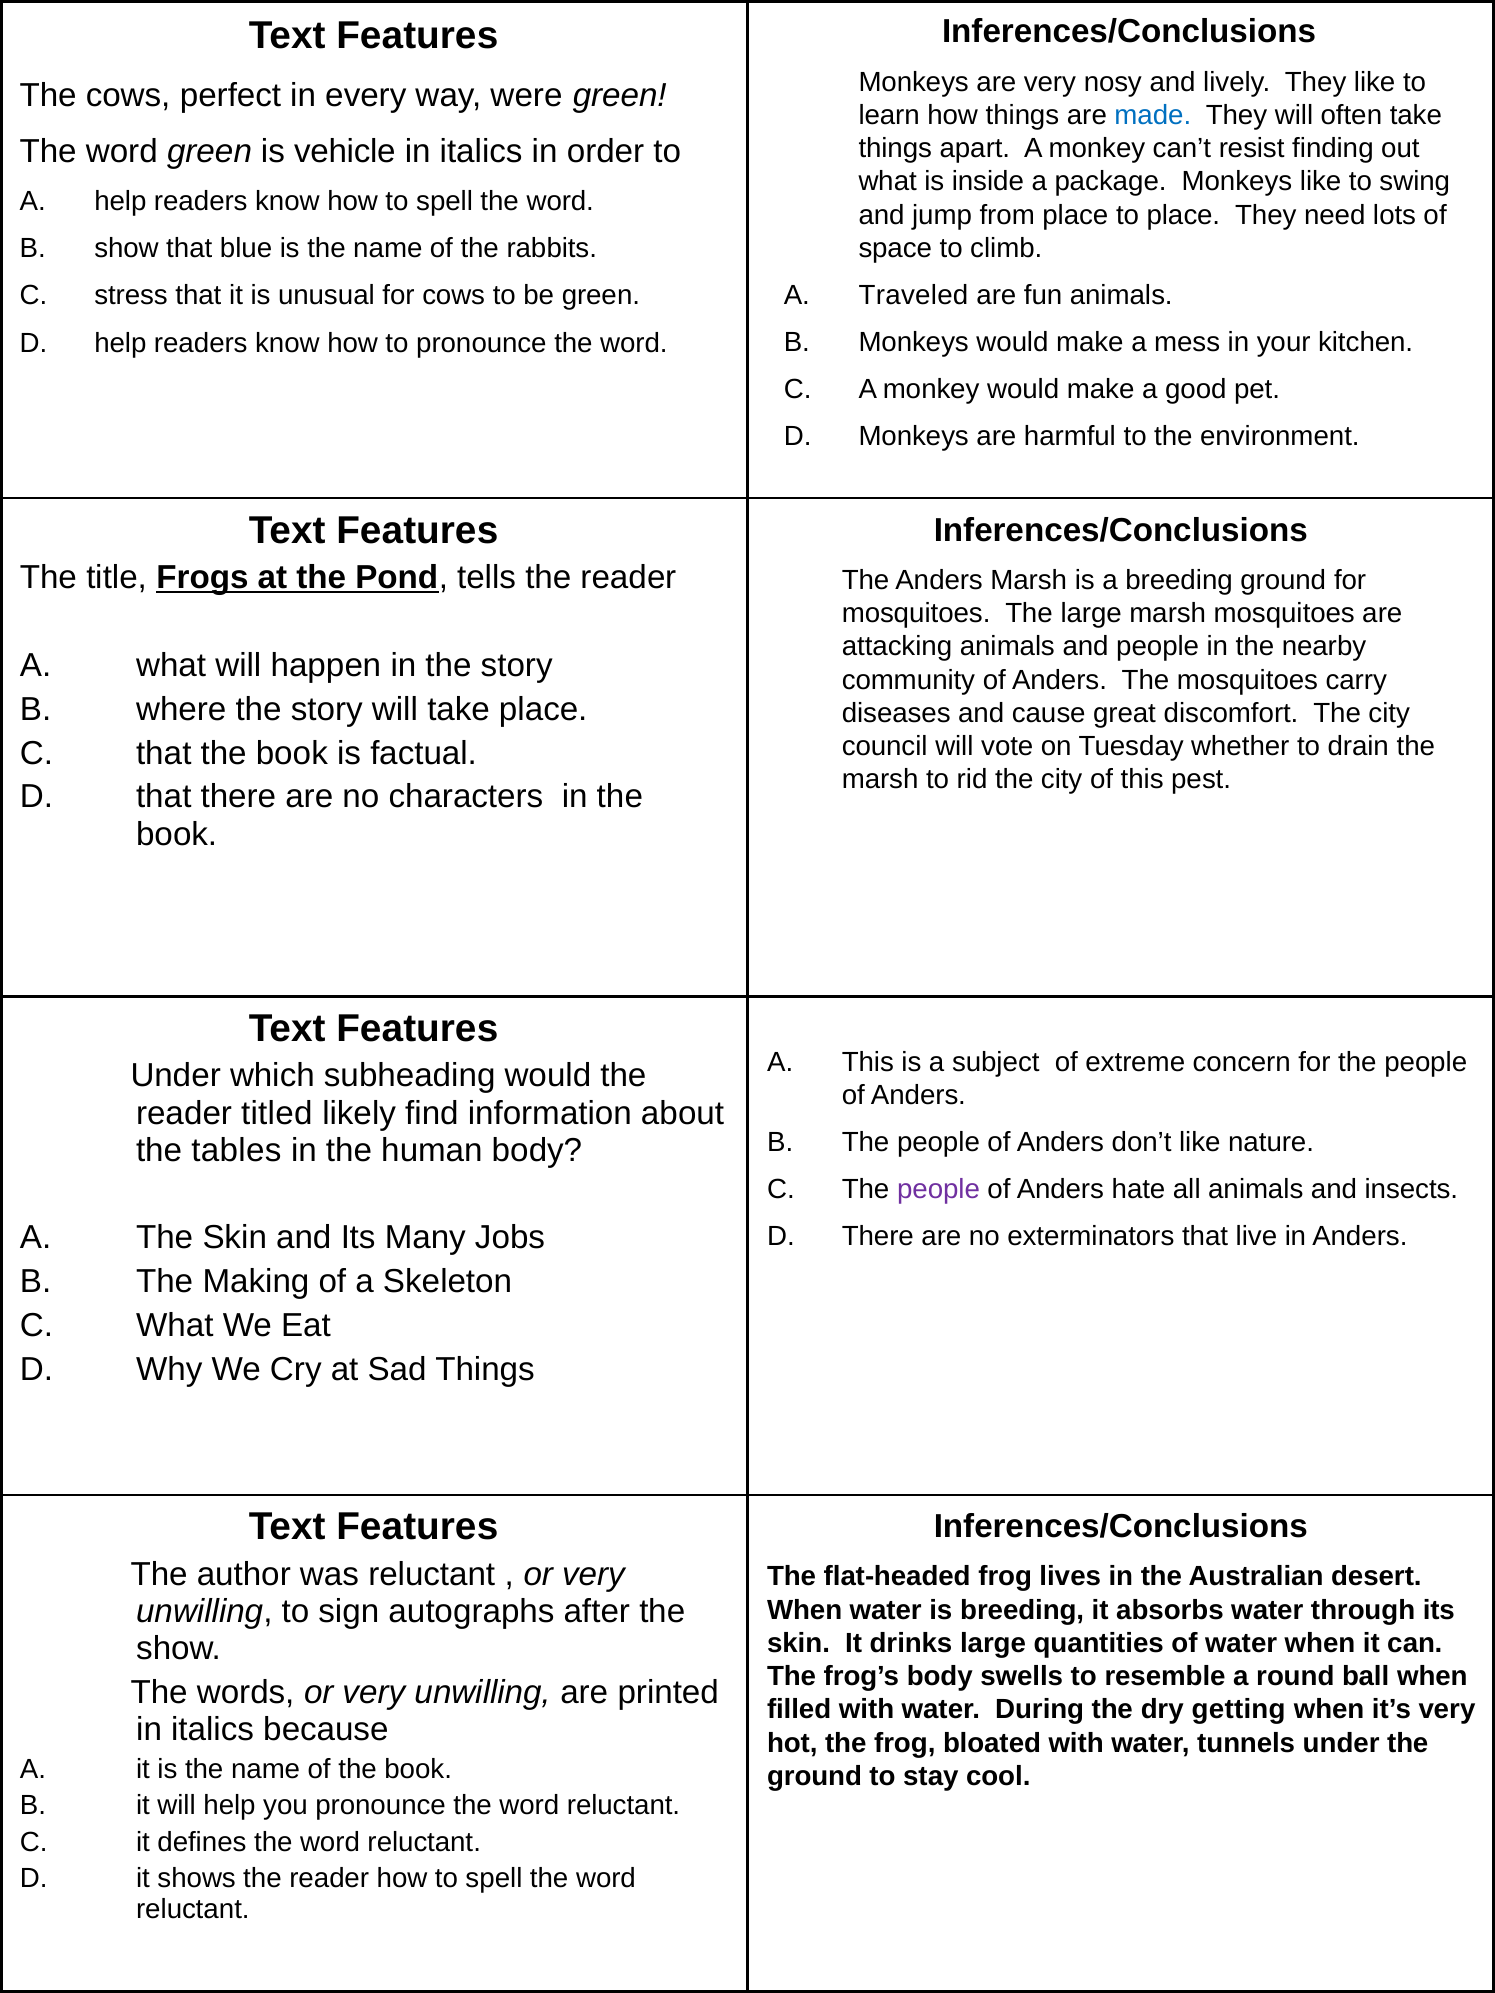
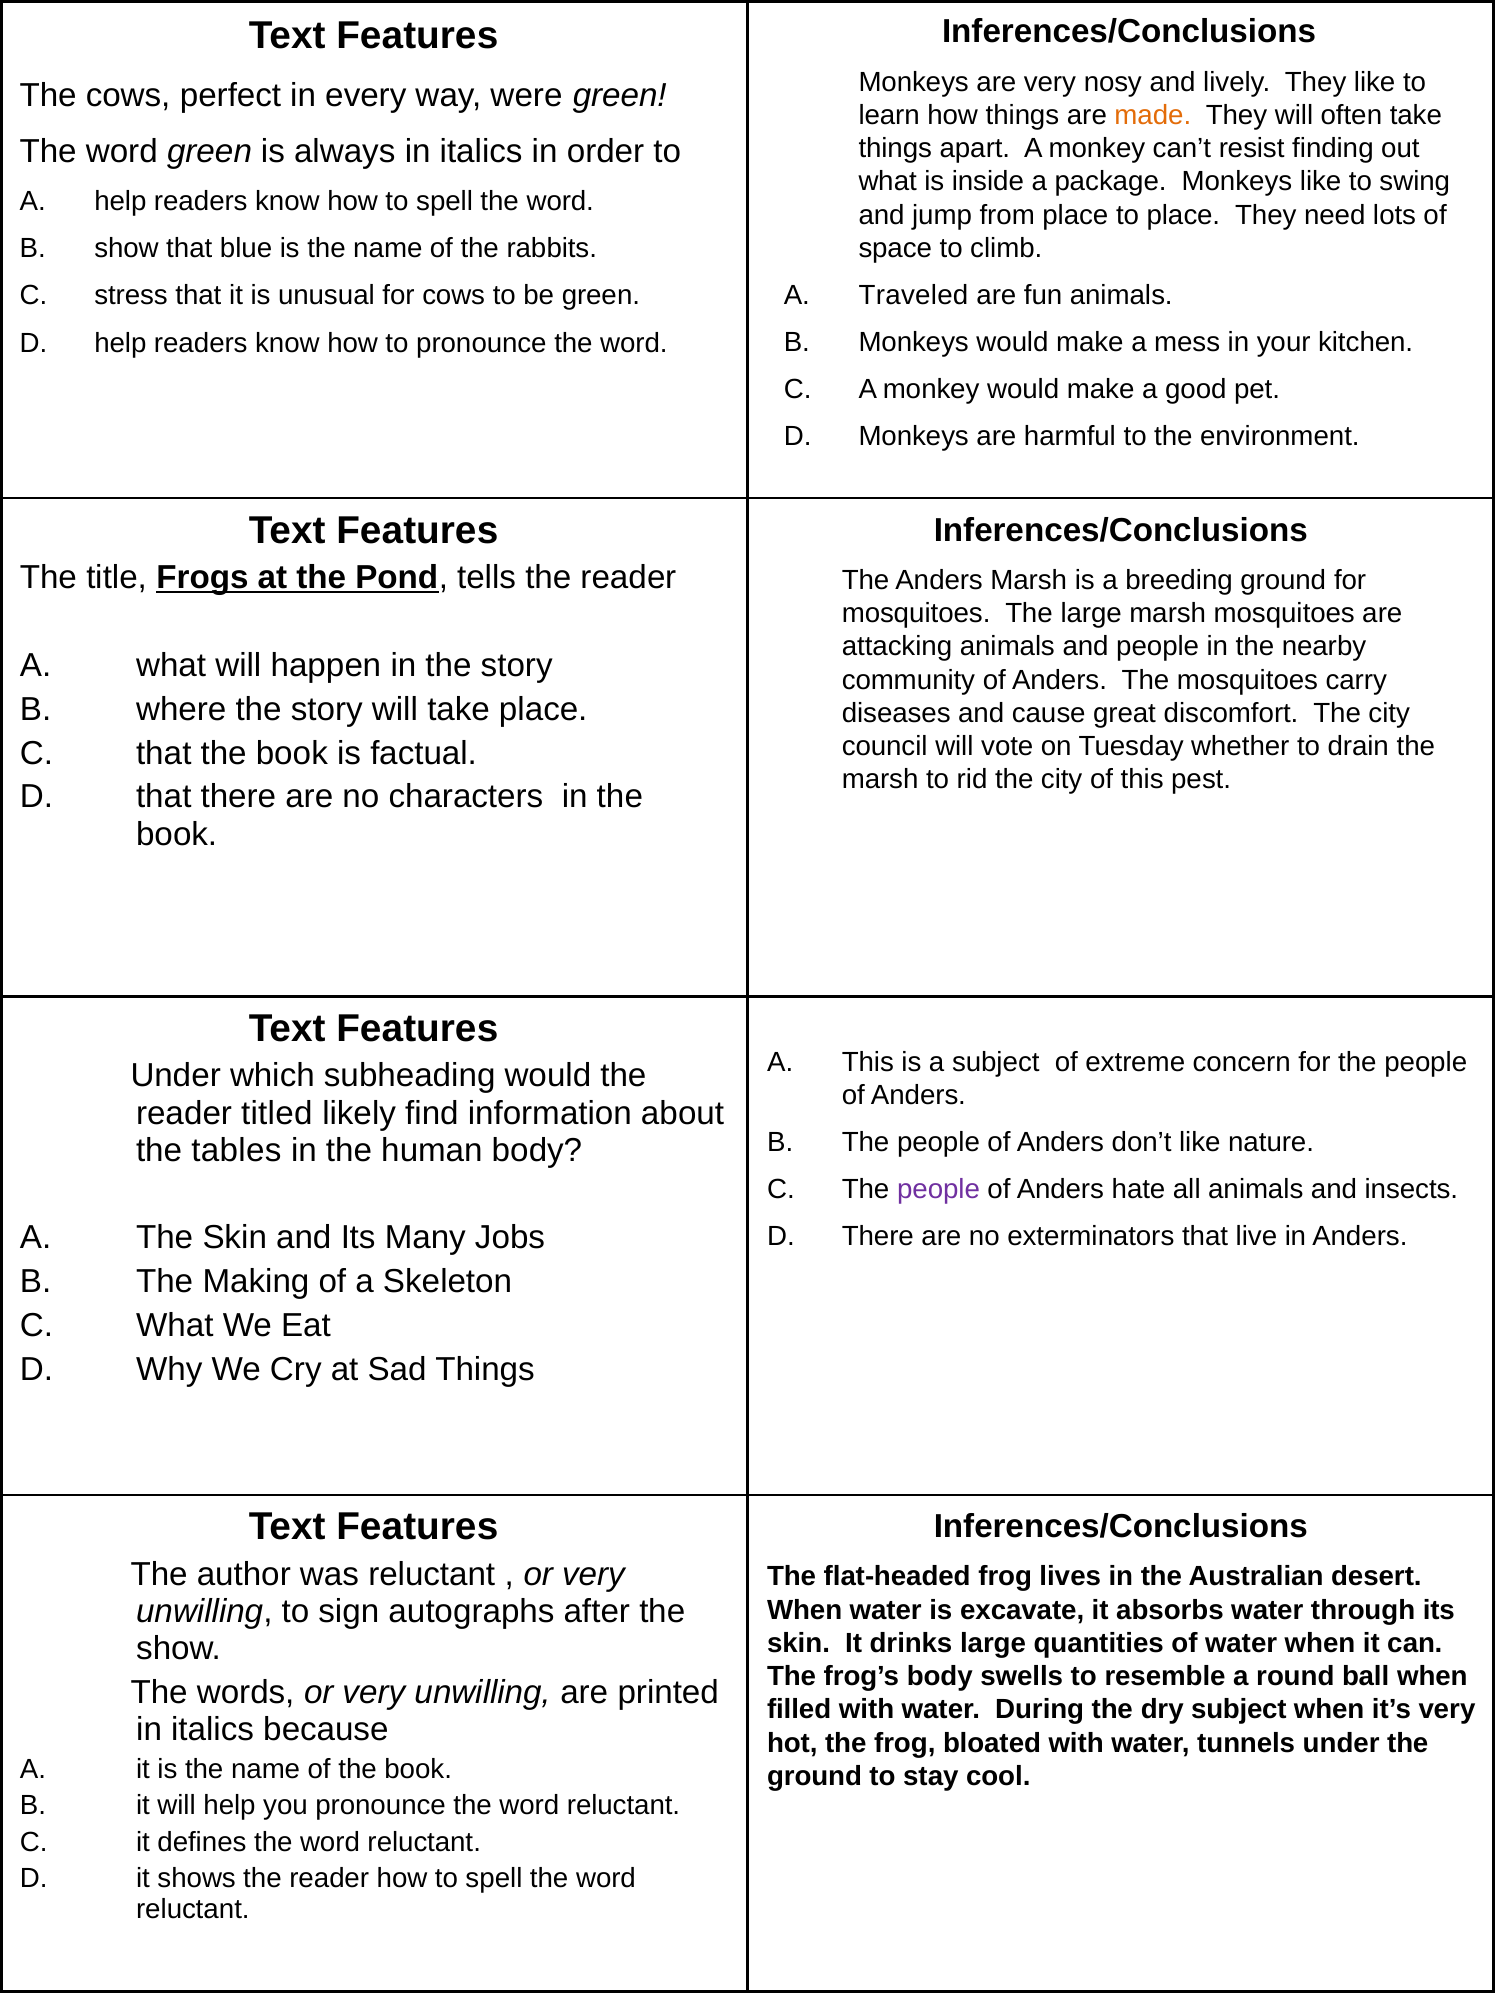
made colour: blue -> orange
vehicle: vehicle -> always
is breeding: breeding -> excavate
dry getting: getting -> subject
